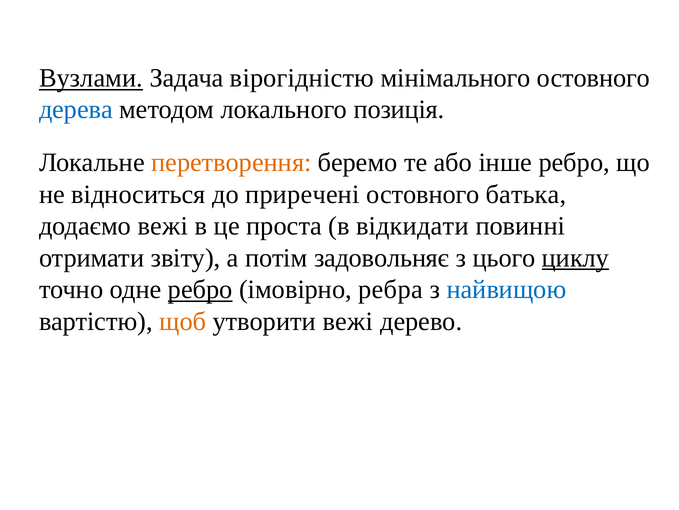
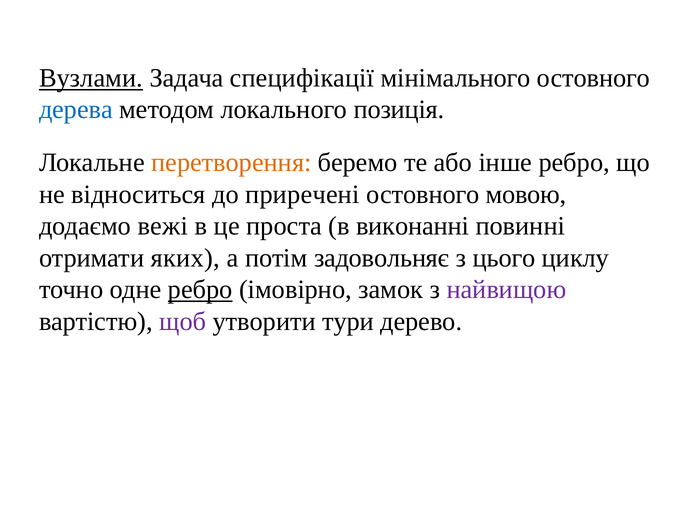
вірогідністю: вірогідністю -> специфікації
батька: батька -> мовою
відкидати: відкидати -> виконанні
звіту: звіту -> яких
циклу underline: present -> none
ребра: ребра -> замок
найвищою colour: blue -> purple
щоб colour: orange -> purple
утворити вежі: вежі -> тури
